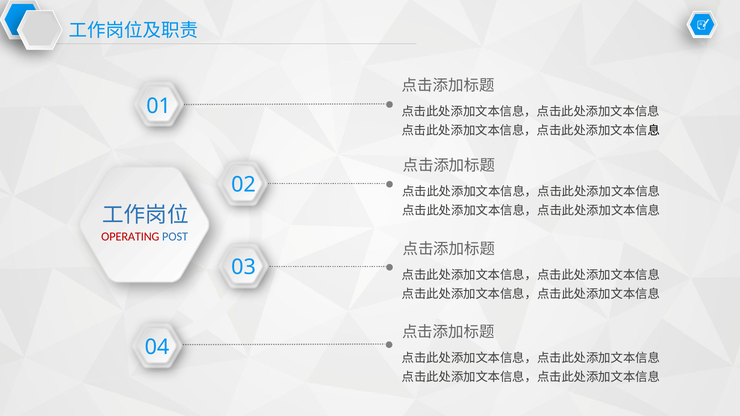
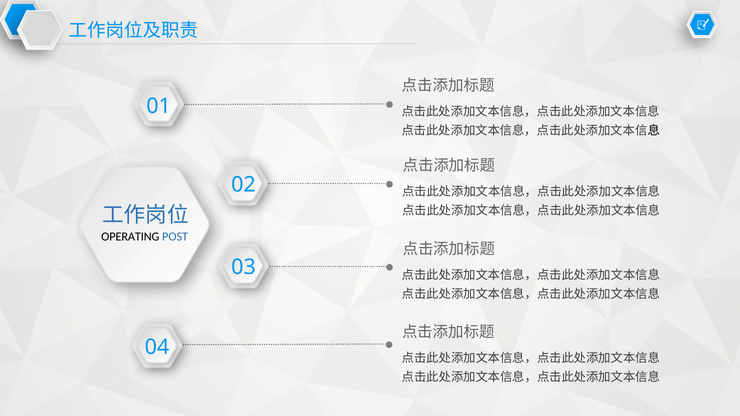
OPERATING colour: red -> black
